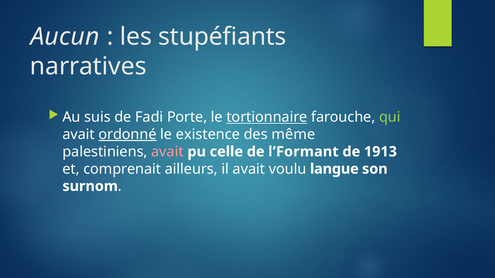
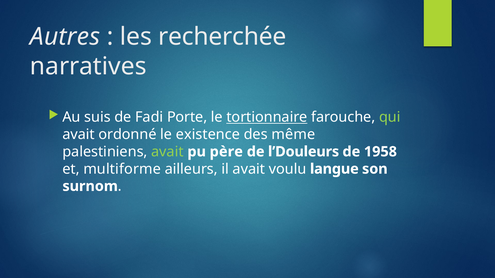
Aucun: Aucun -> Autres
stupéfiants: stupéfiants -> recherchée
ordonné underline: present -> none
avait at (167, 152) colour: pink -> light green
celle: celle -> père
l’Formant: l’Formant -> l’Douleurs
1913: 1913 -> 1958
comprenait: comprenait -> multiforme
